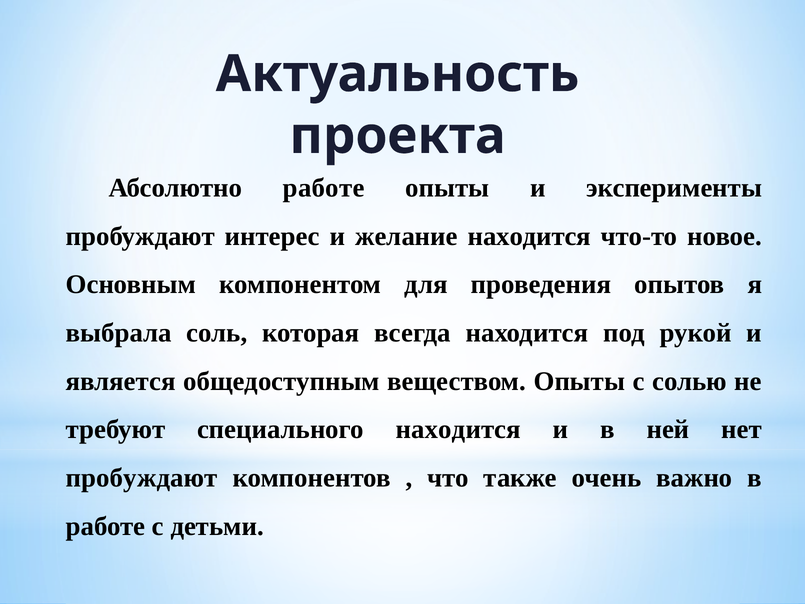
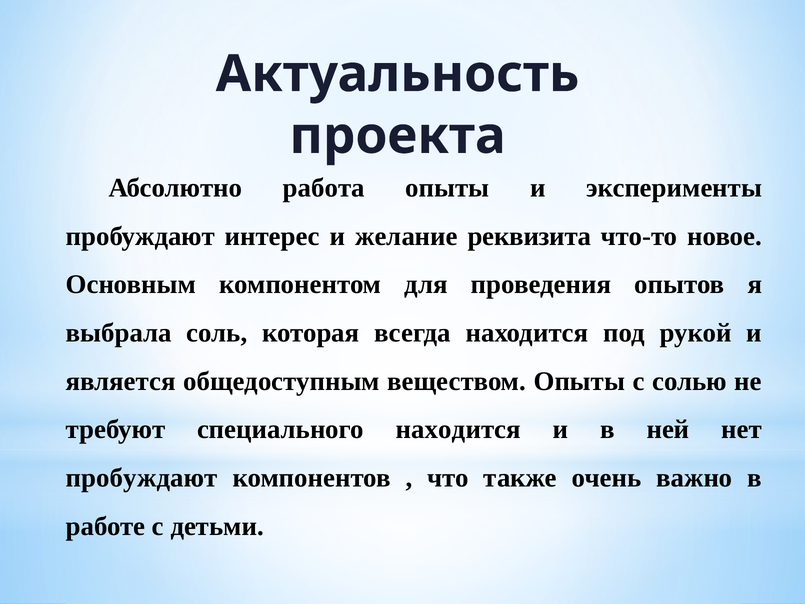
Абсолютно работе: работе -> работа
желание находится: находится -> реквизита
